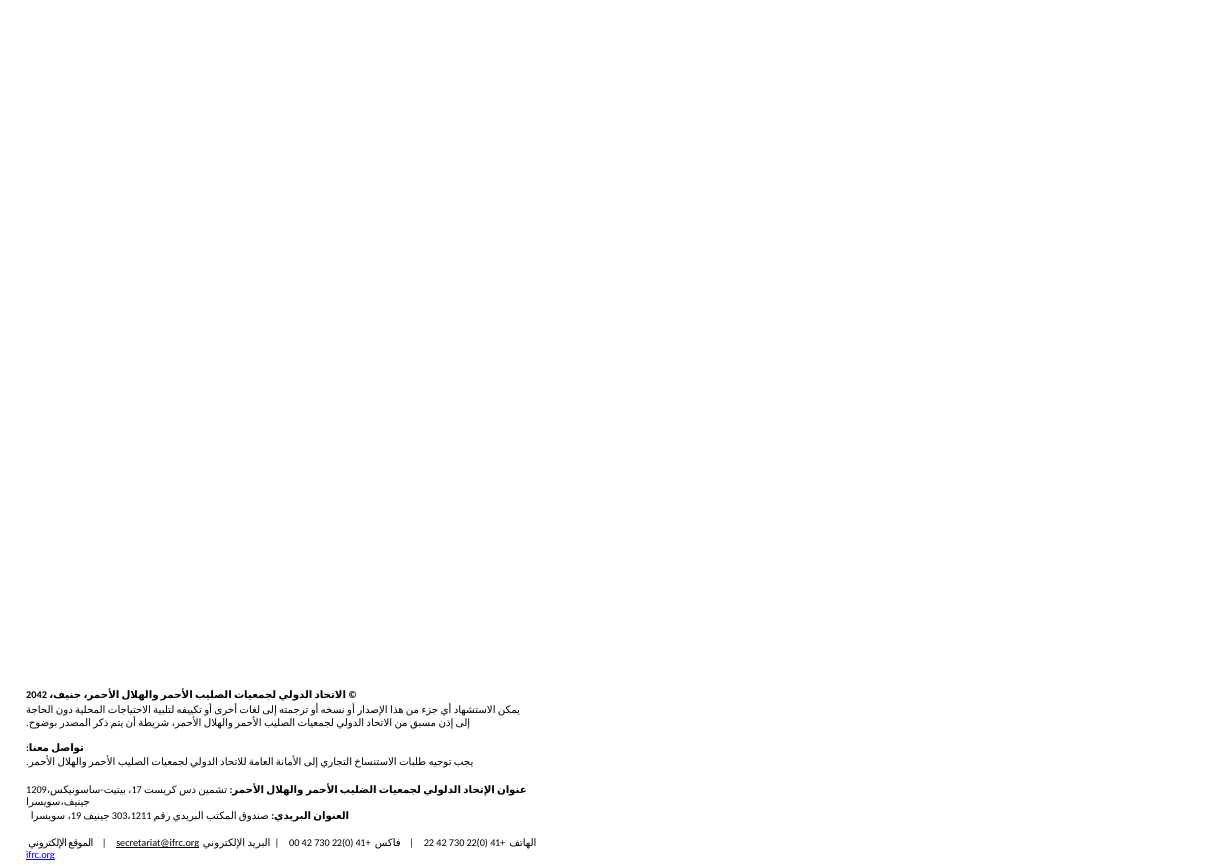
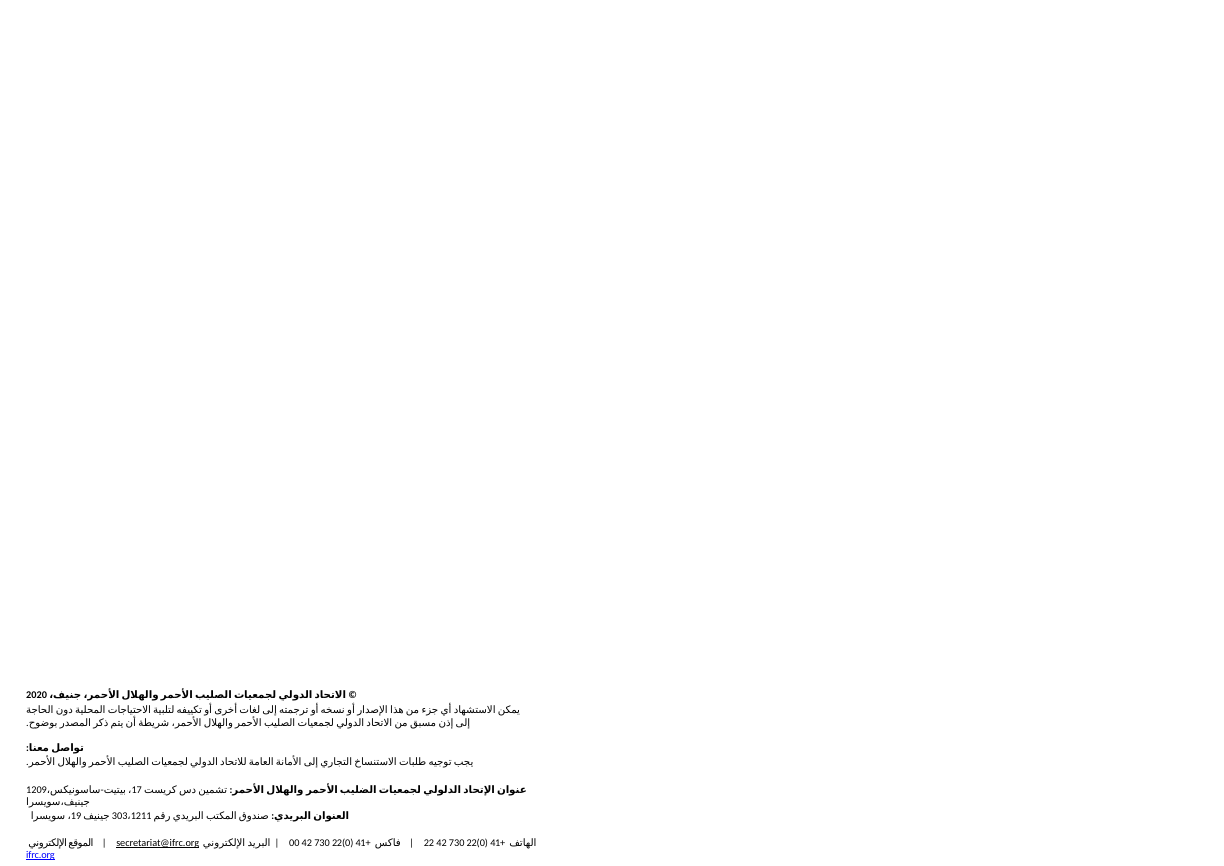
2042: 2042 -> 2020
